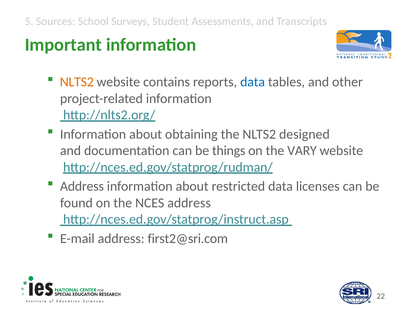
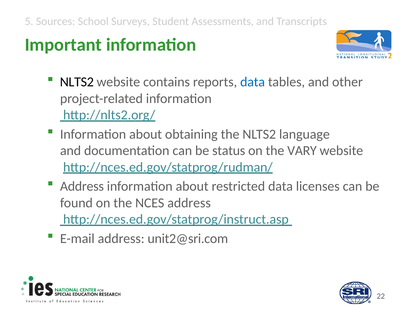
NLTS2 at (77, 82) colour: orange -> black
designed: designed -> language
things: things -> status
first2@sri.com: first2@sri.com -> unit2@sri.com
